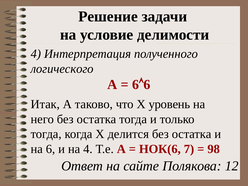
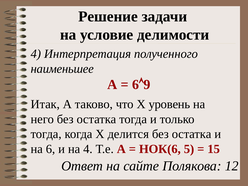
логического: логического -> наименьшее
6 at (147, 85): 6 -> 9
7: 7 -> 5
98: 98 -> 15
